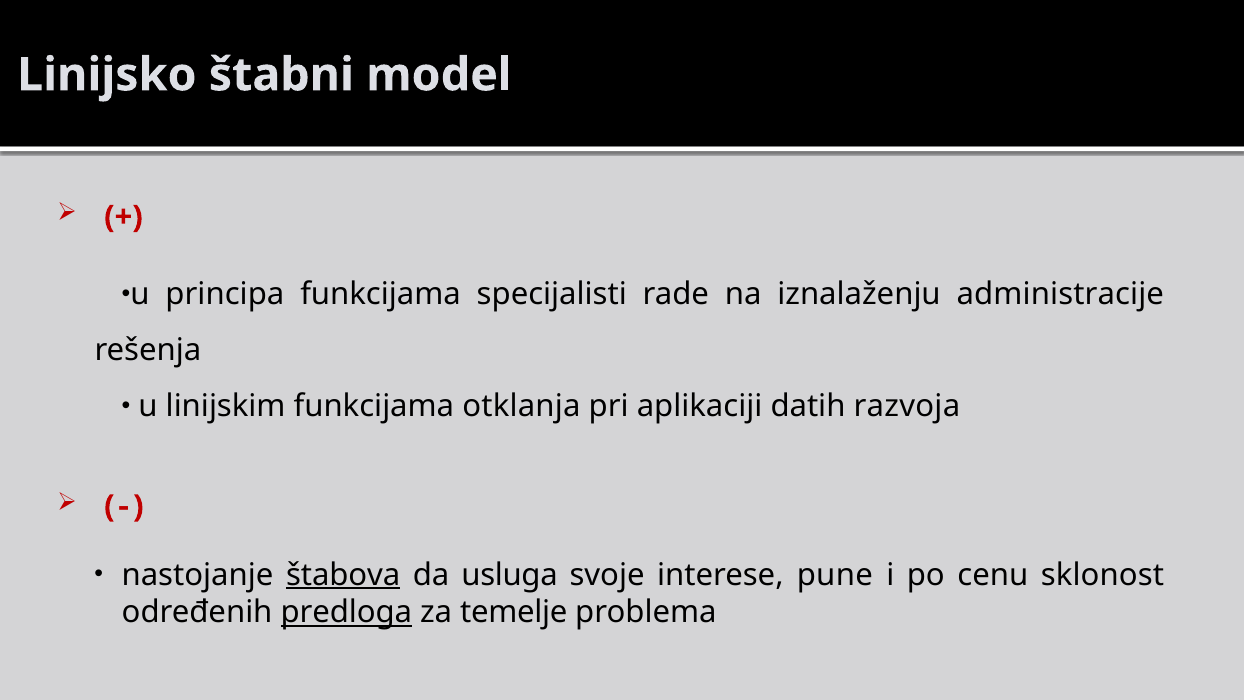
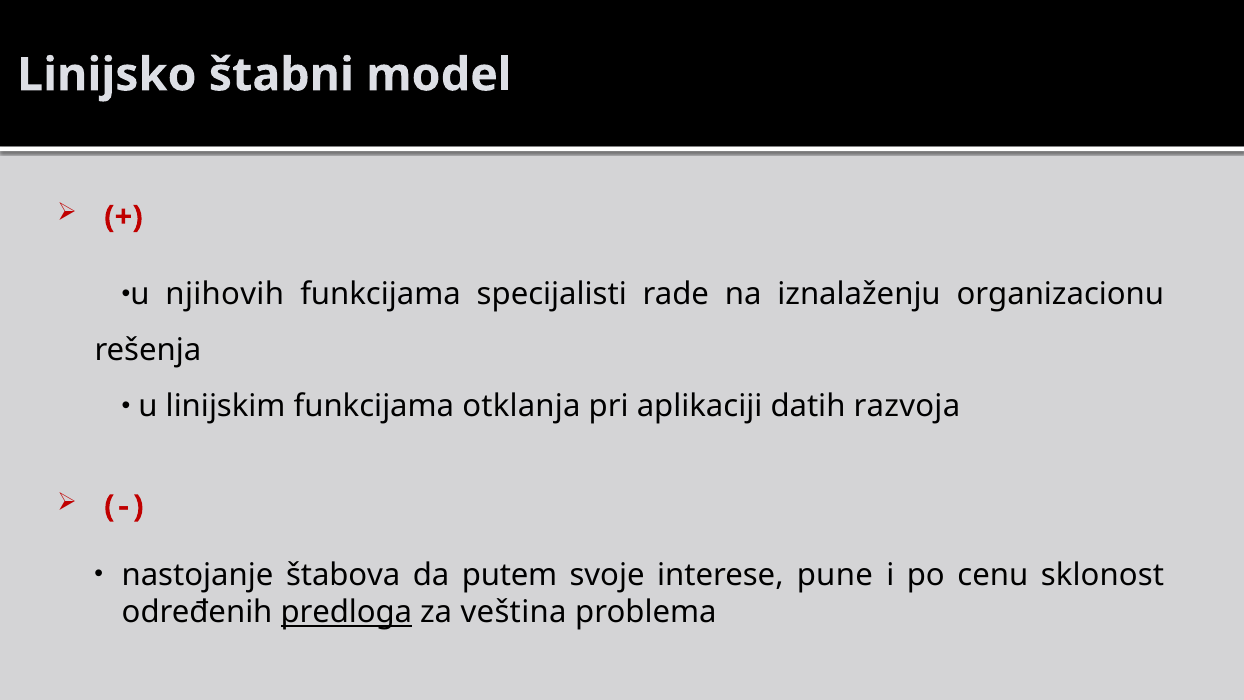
principa: principa -> njihovih
administracije: administracije -> organizacionu
štabova underline: present -> none
usluga: usluga -> putem
temelje: temelje -> veština
